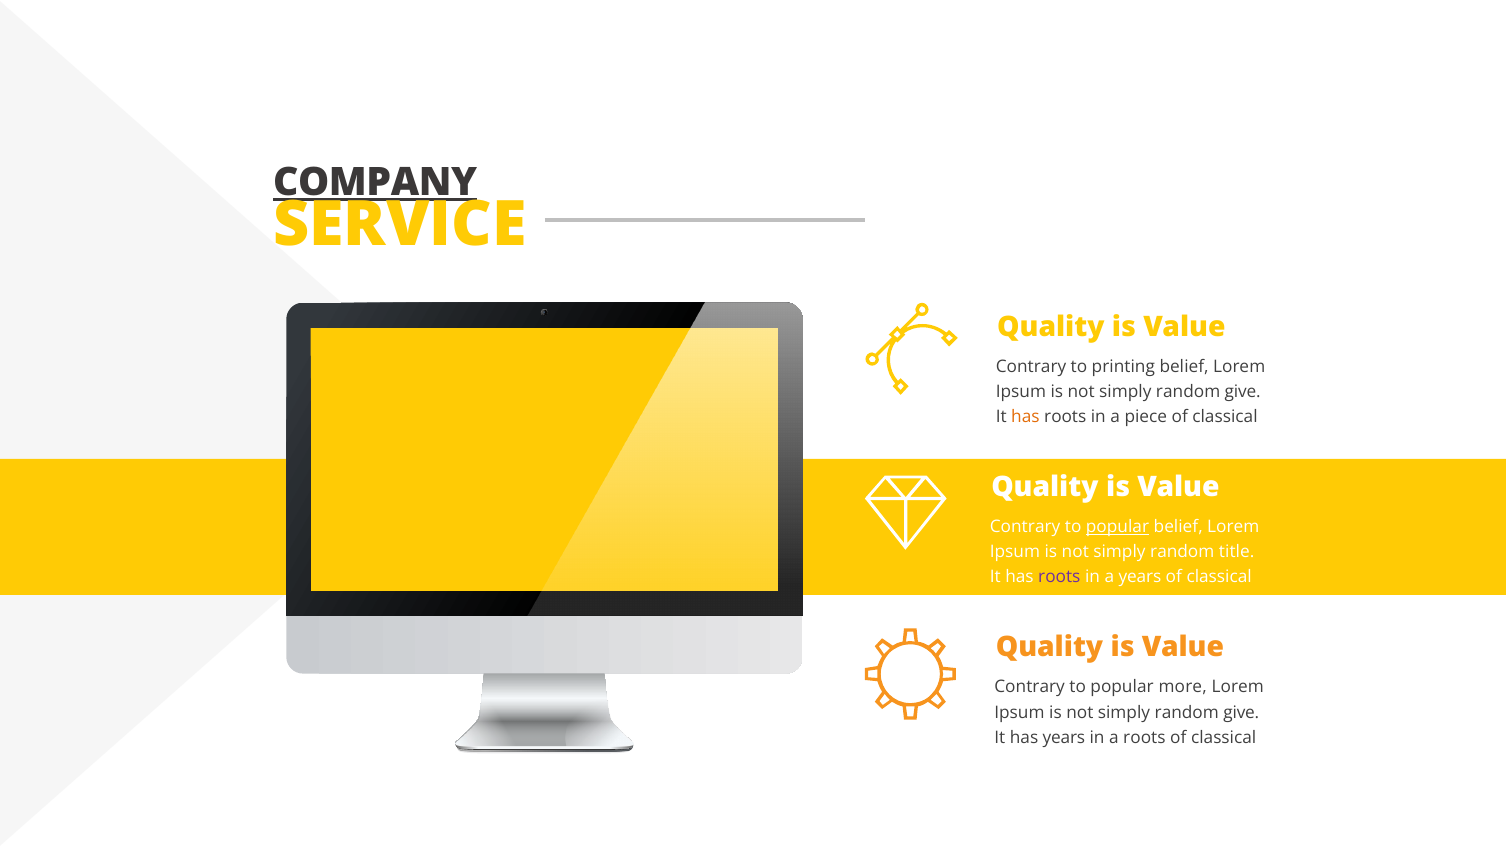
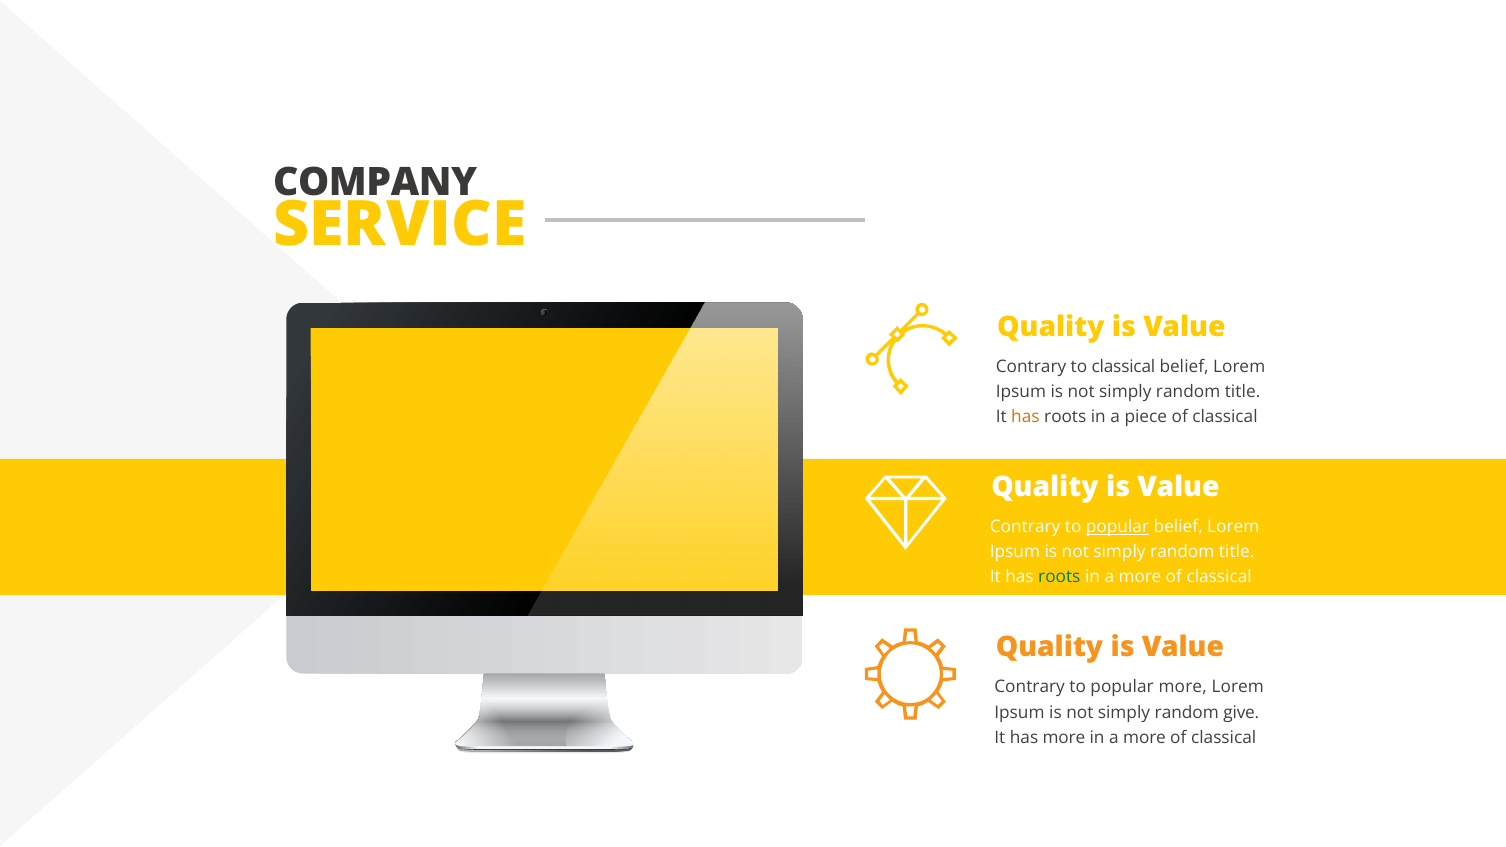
COMPANY underline: present -> none
to printing: printing -> classical
give at (1243, 392): give -> title
roots at (1059, 577) colour: purple -> green
years at (1140, 577): years -> more
has years: years -> more
roots at (1144, 738): roots -> more
